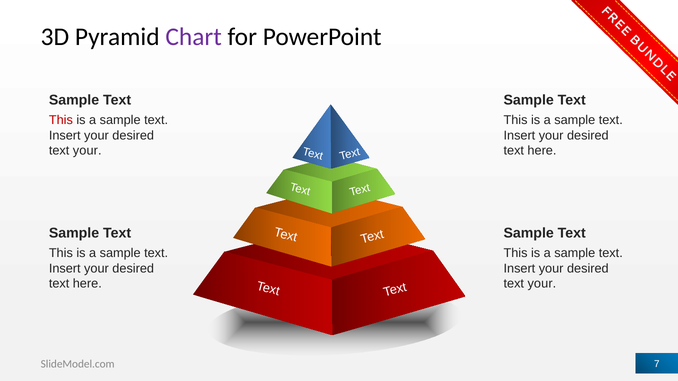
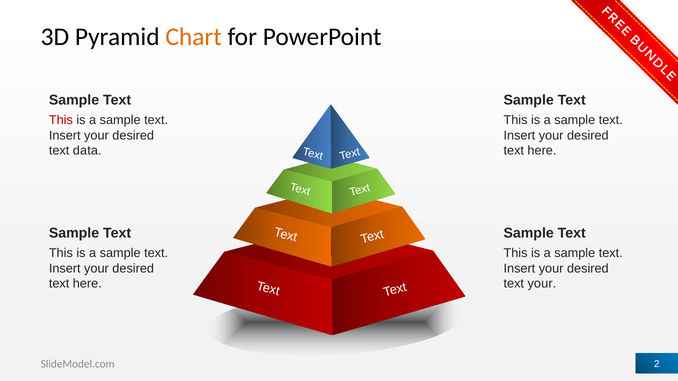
Chart colour: purple -> orange
your at (87, 151): your -> data
7: 7 -> 2
